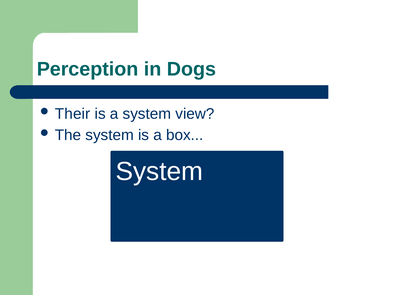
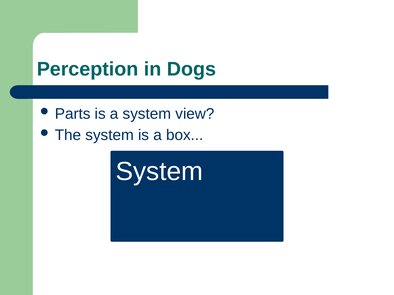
Their: Their -> Parts
